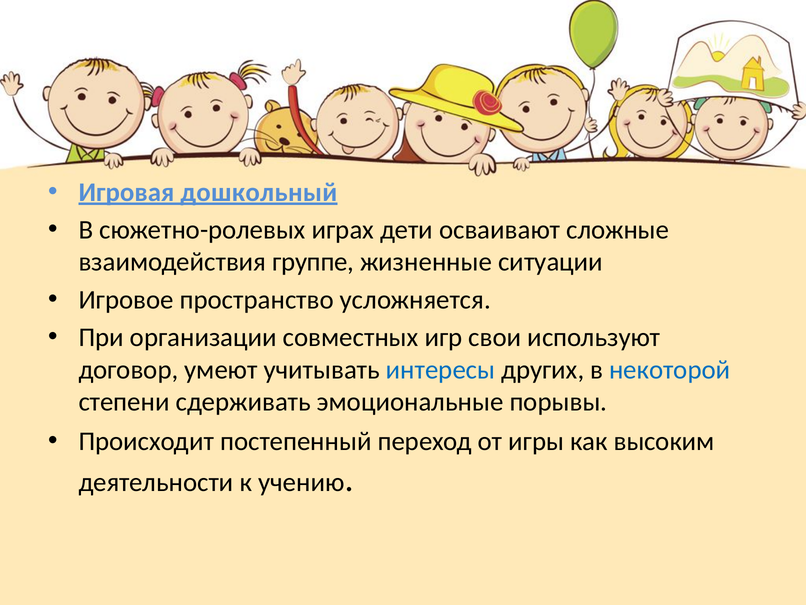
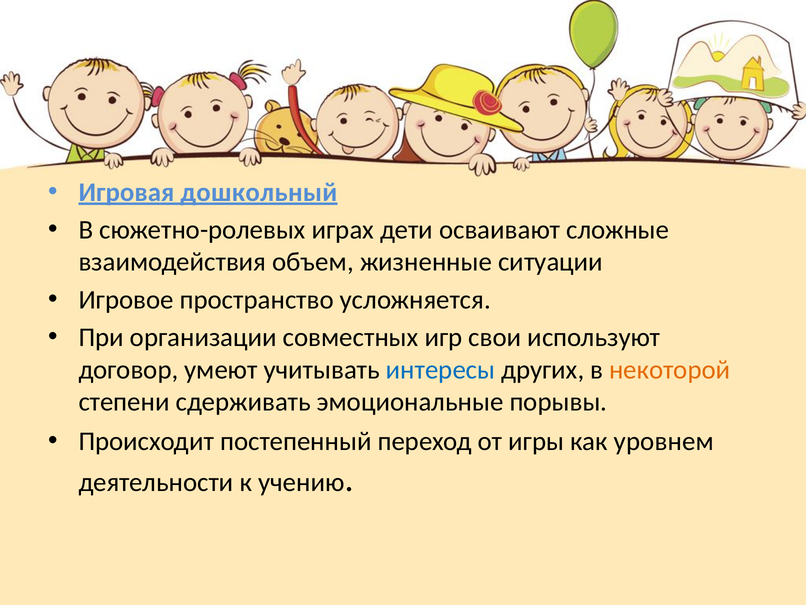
группе: группе -> объем
некоторой colour: blue -> orange
высоким: высоким -> уровнем
